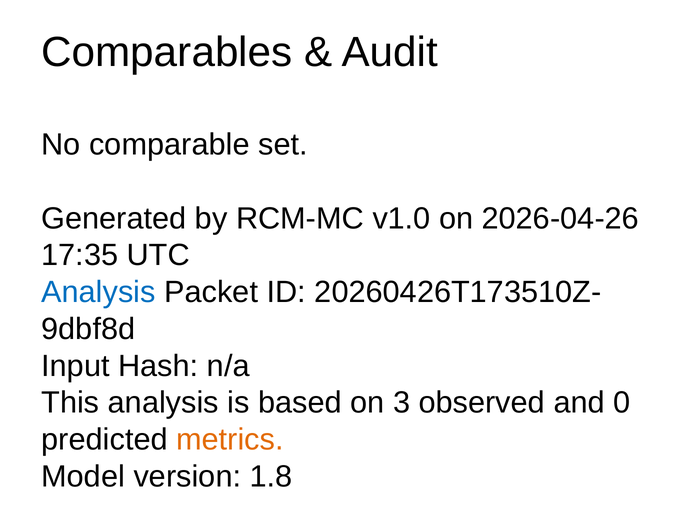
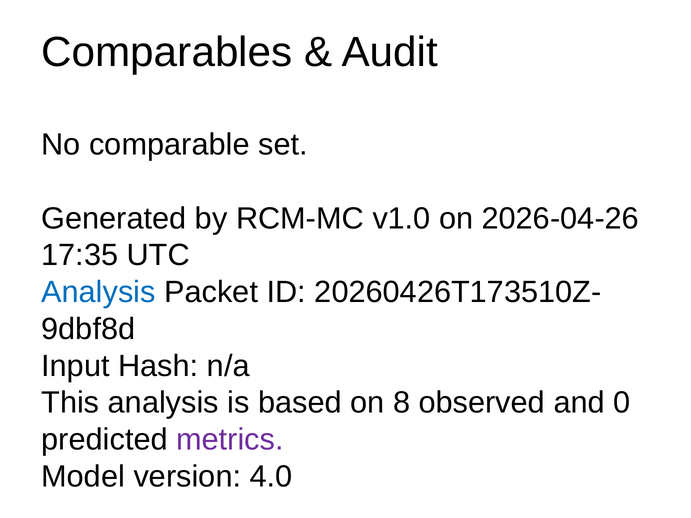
3: 3 -> 8
metrics colour: orange -> purple
1.8: 1.8 -> 4.0
